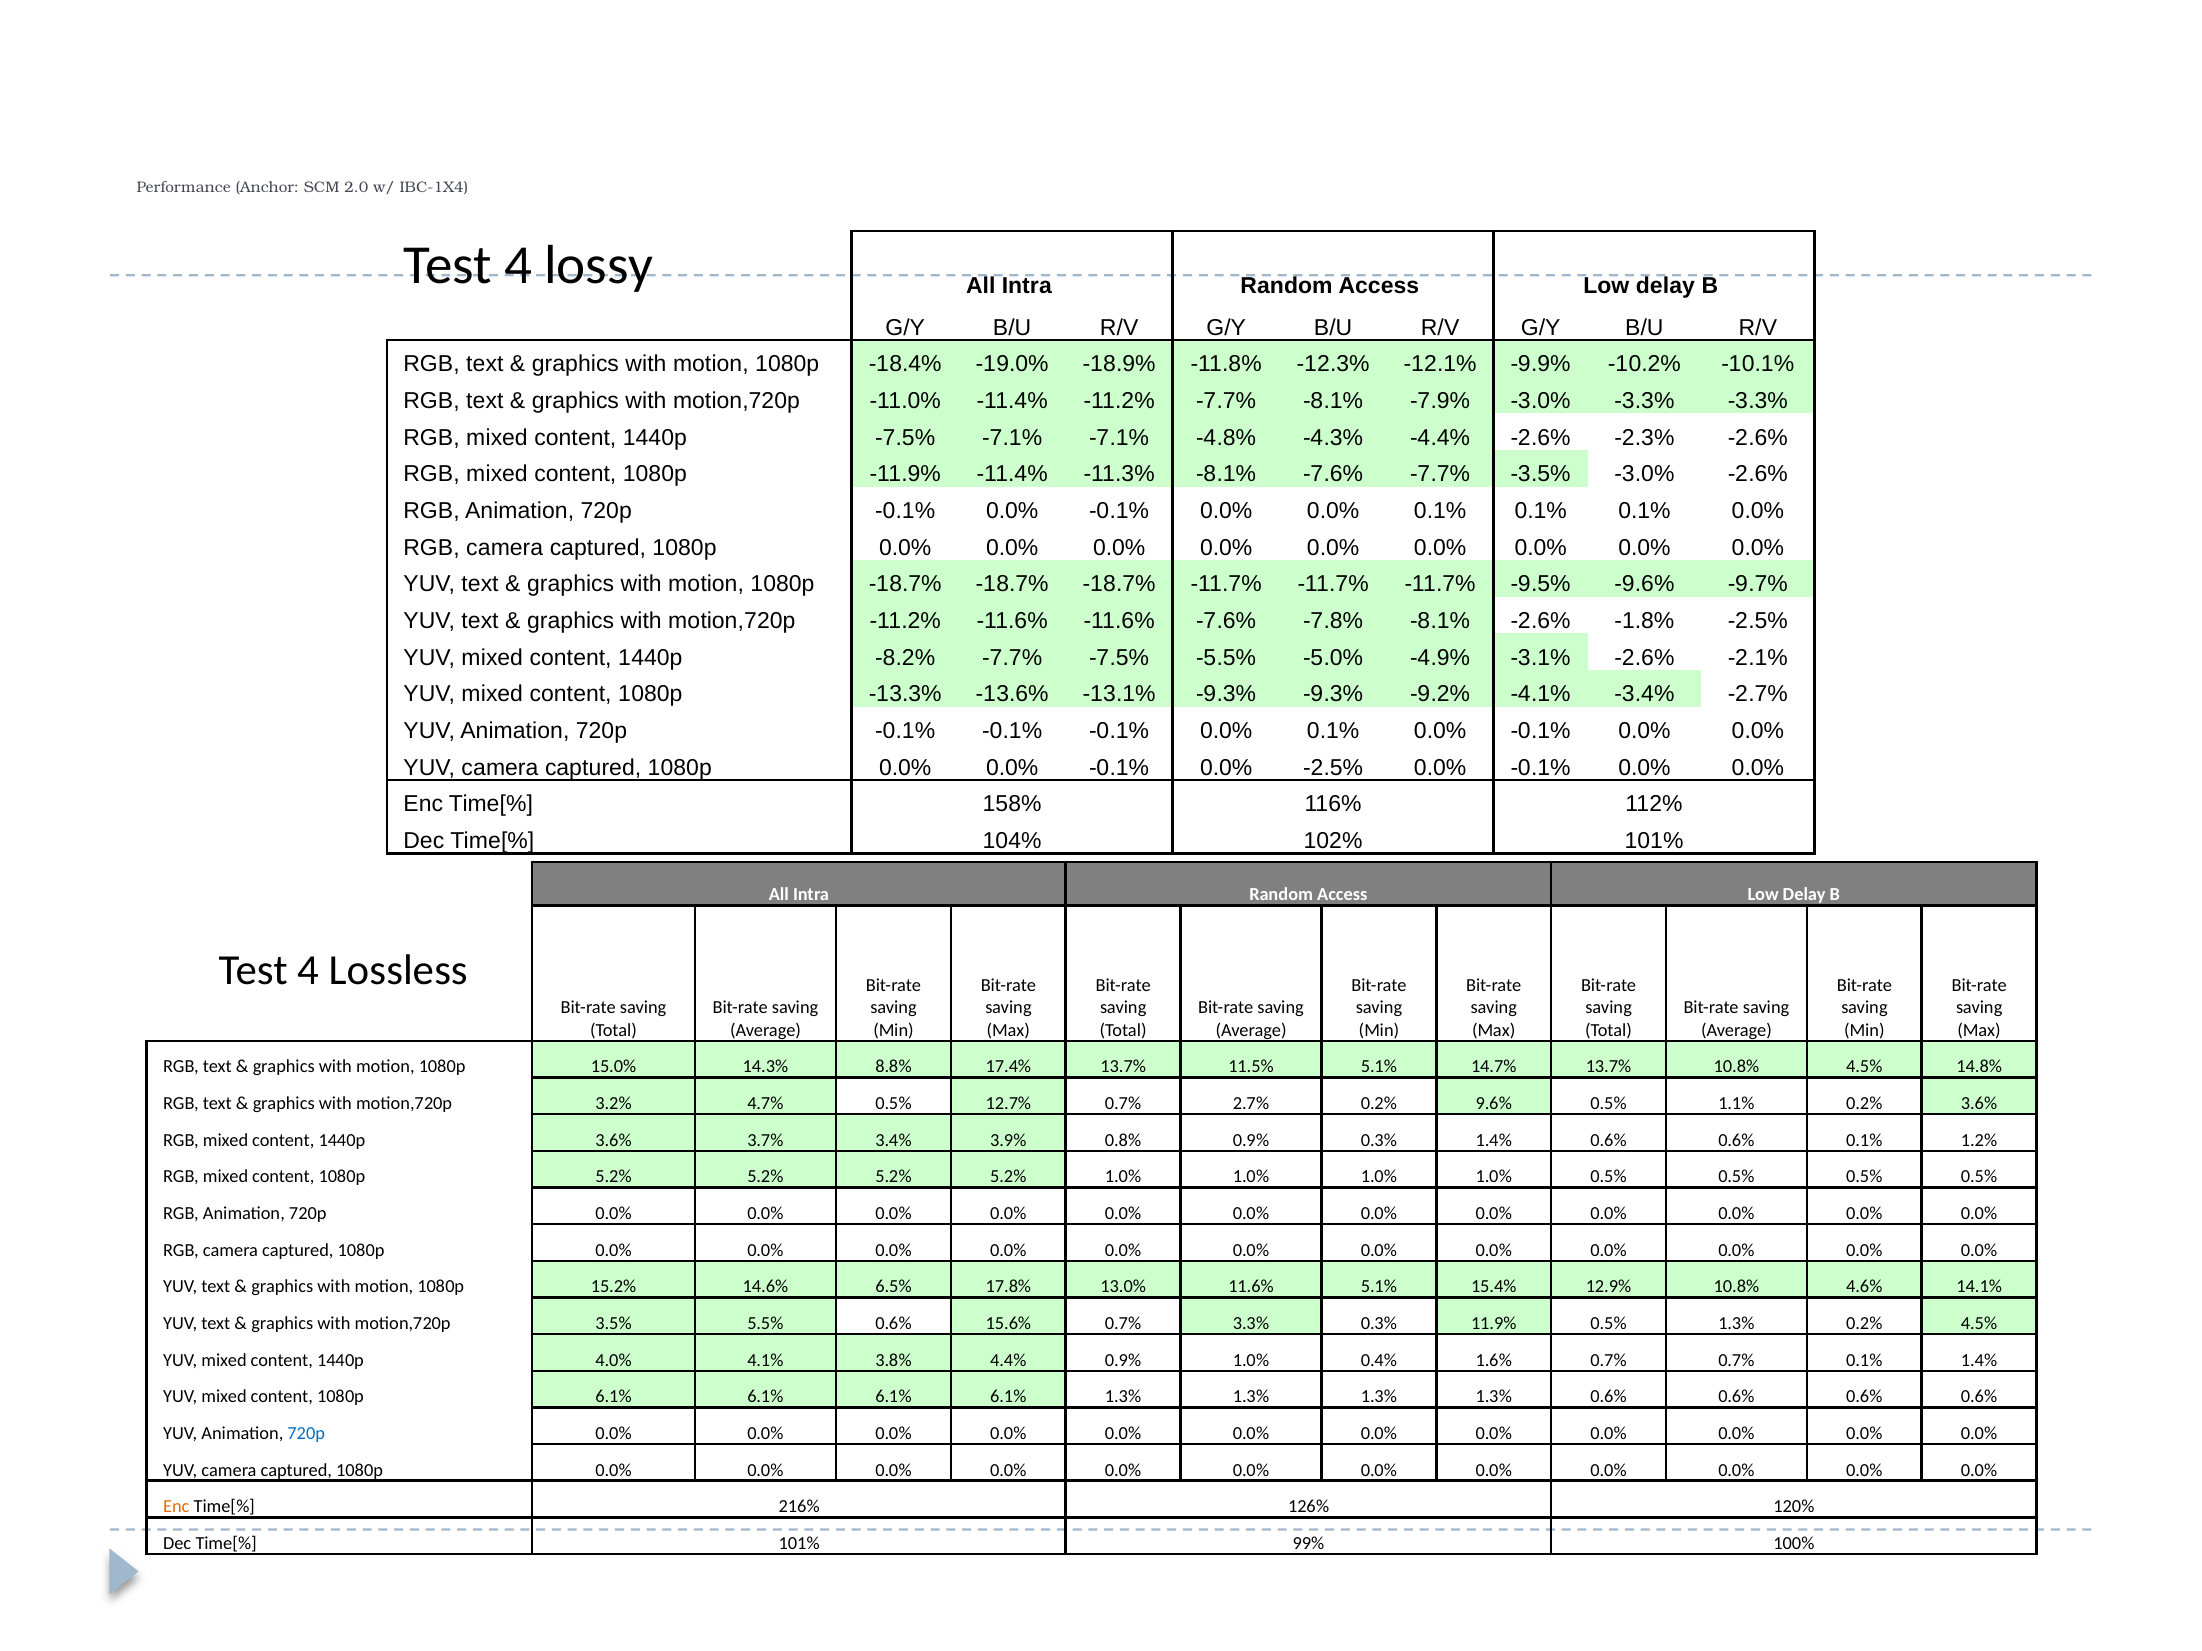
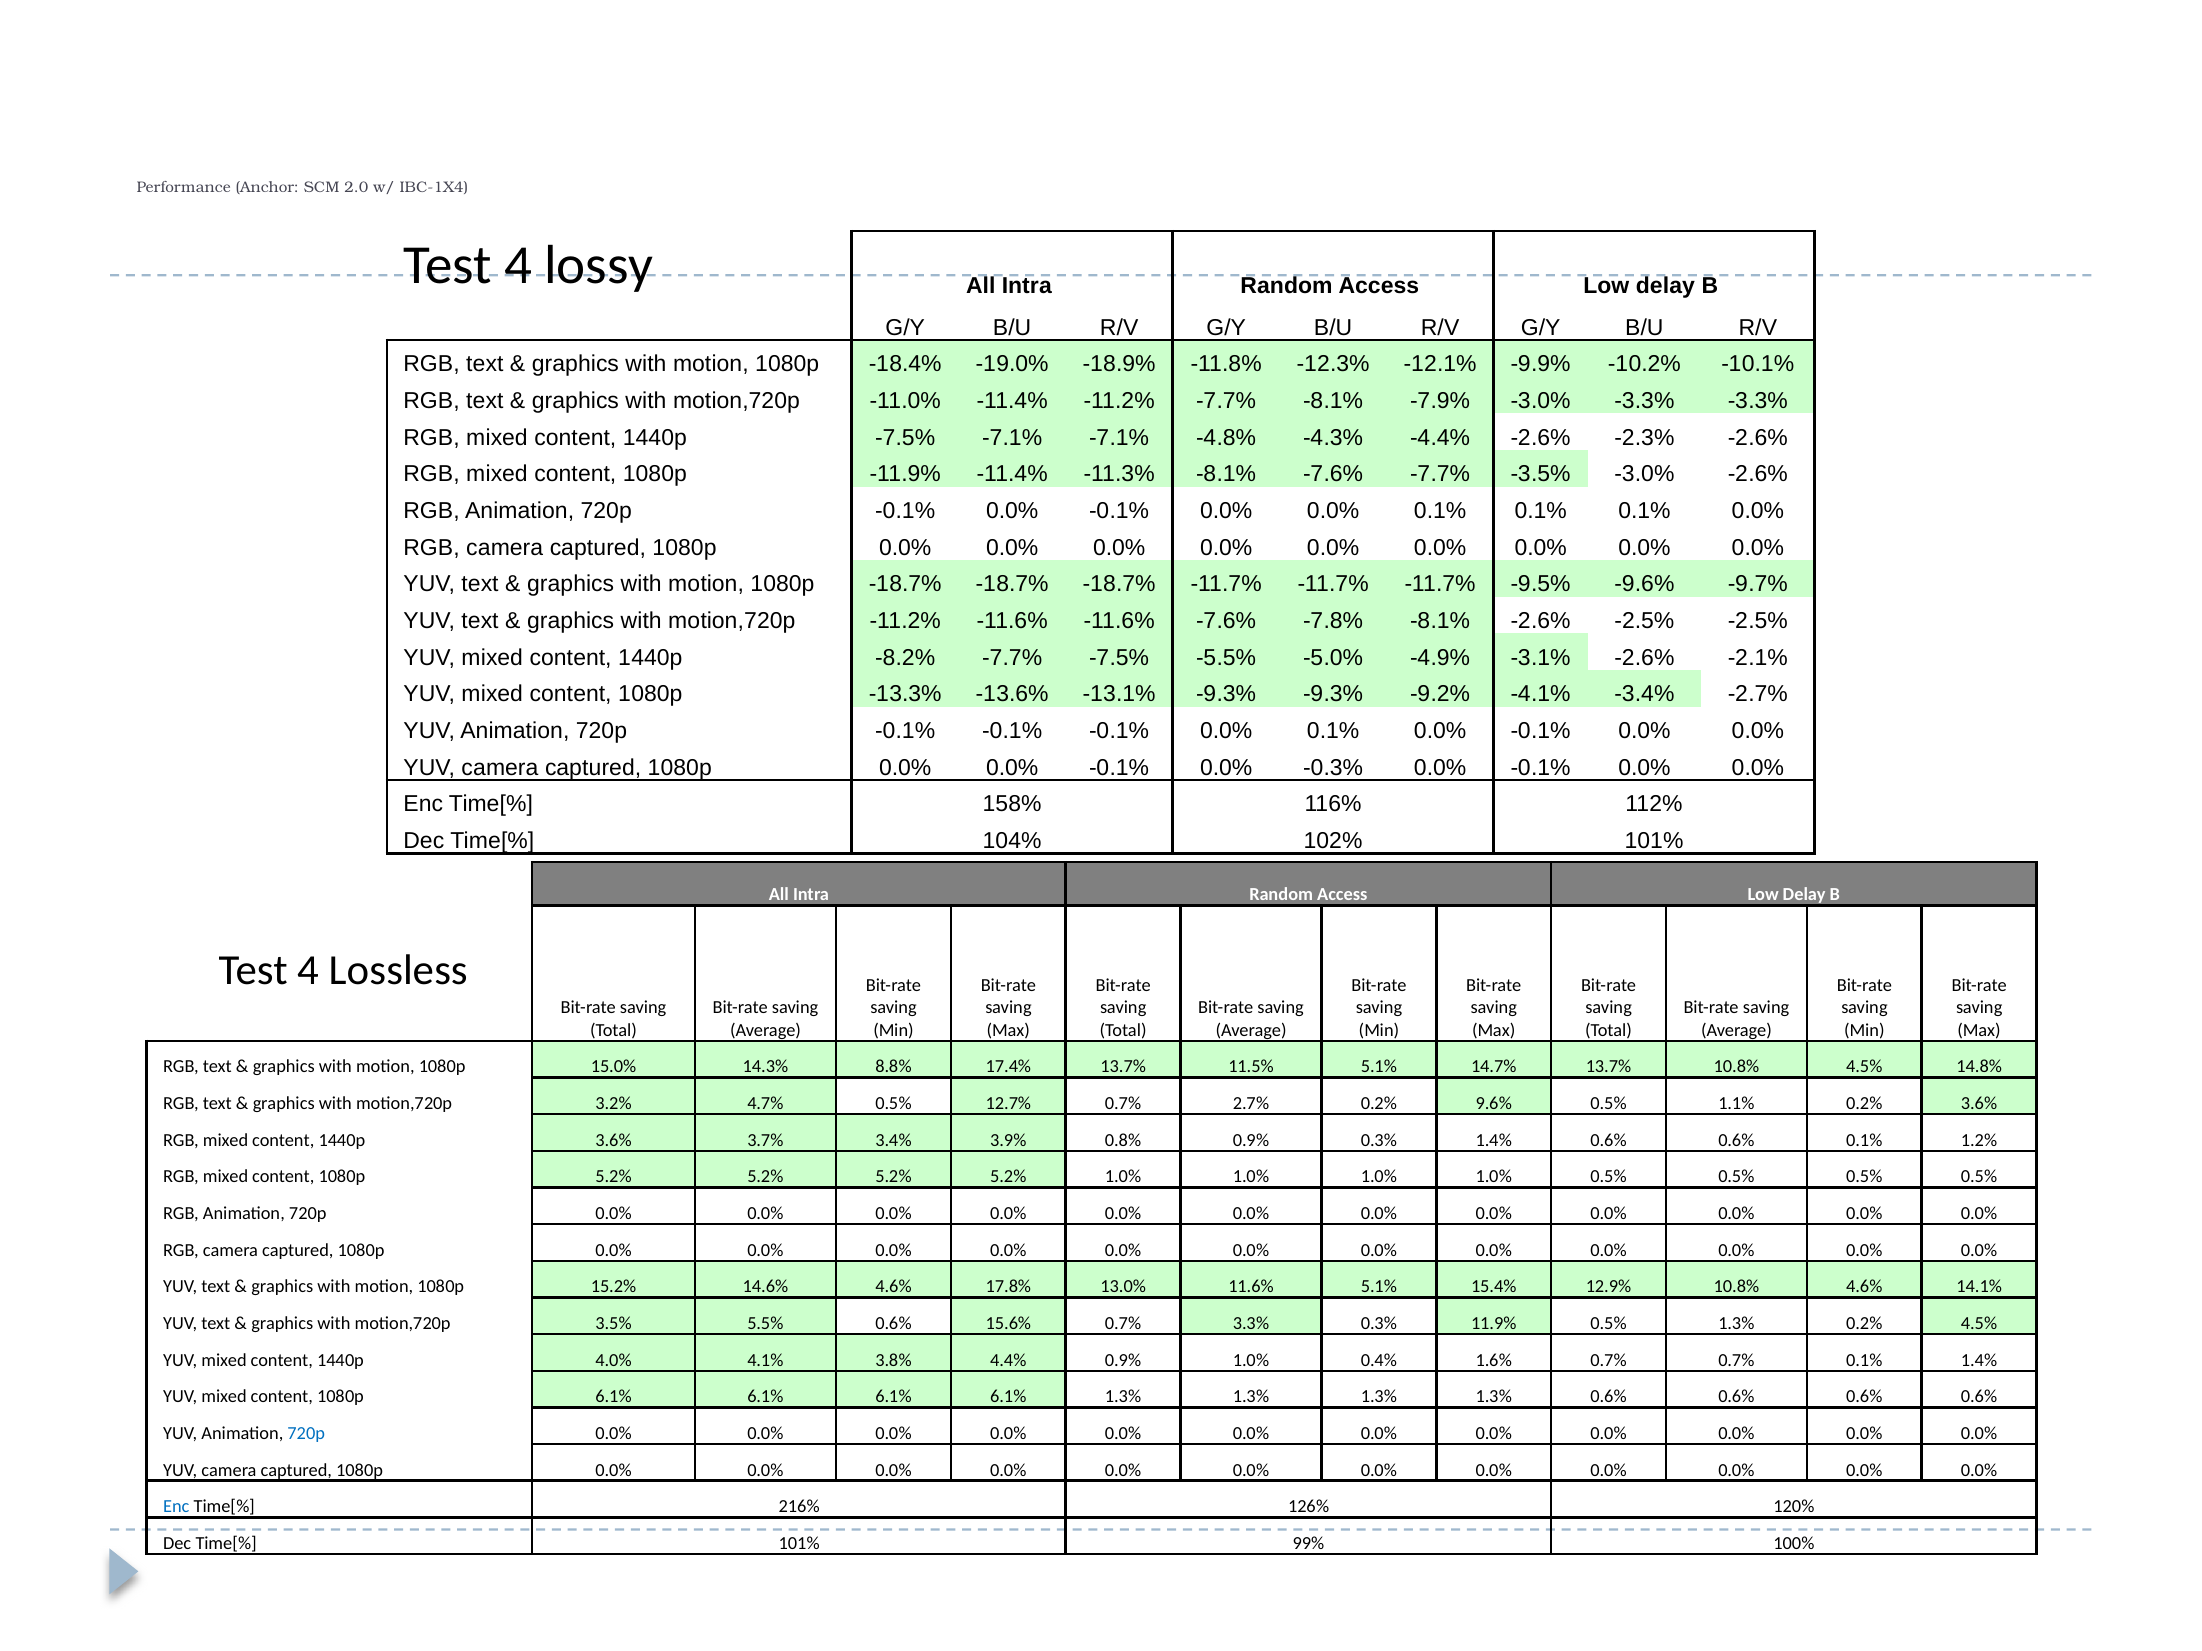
-2.6% -1.8%: -1.8% -> -2.5%
0.0% -2.5%: -2.5% -> -0.3%
14.6% 6.5%: 6.5% -> 4.6%
Enc at (176, 1507) colour: orange -> blue
